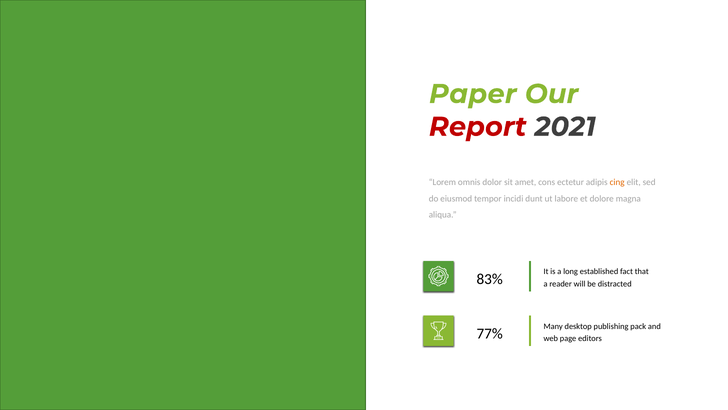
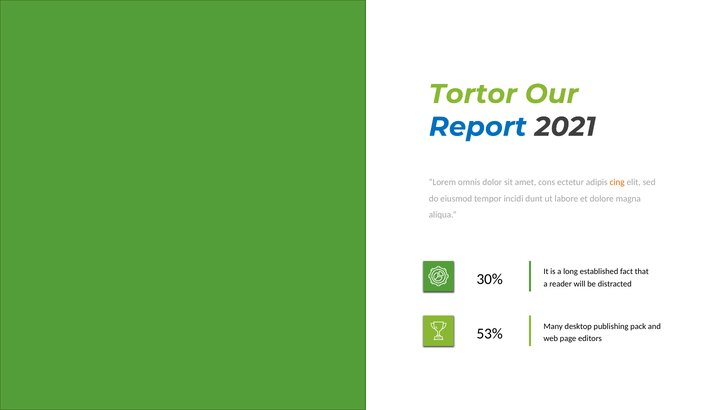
Paper: Paper -> Tortor
Report colour: red -> blue
83%: 83% -> 30%
77%: 77% -> 53%
